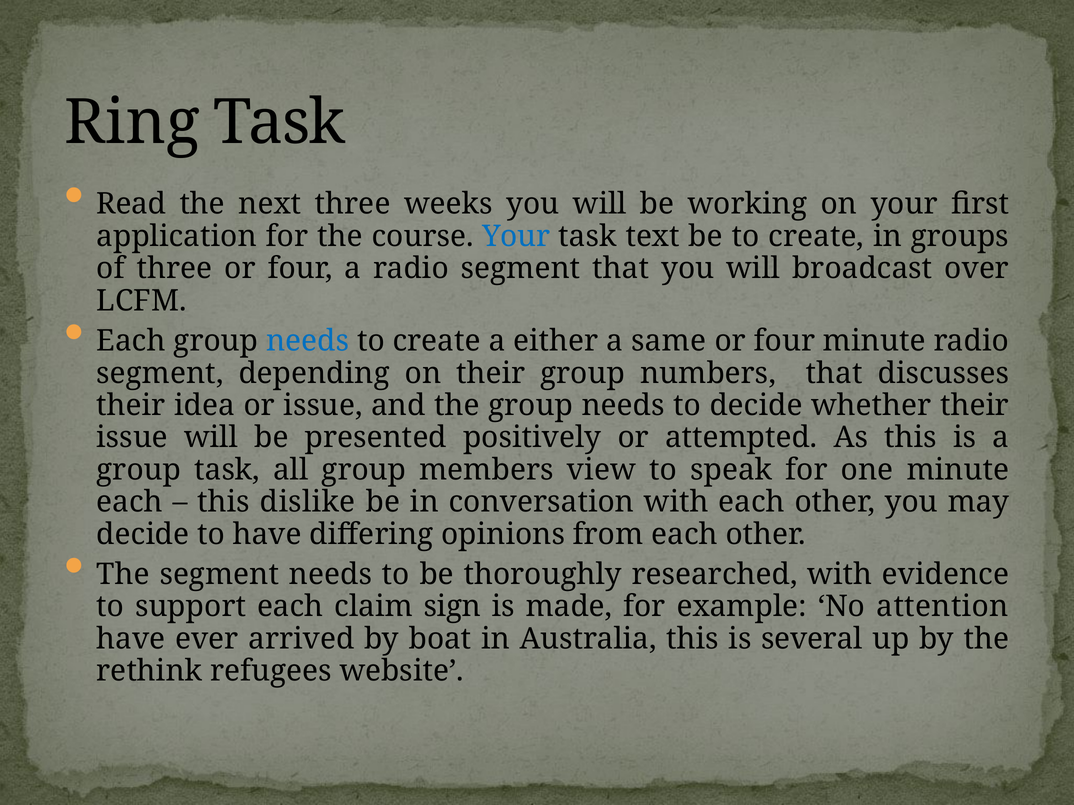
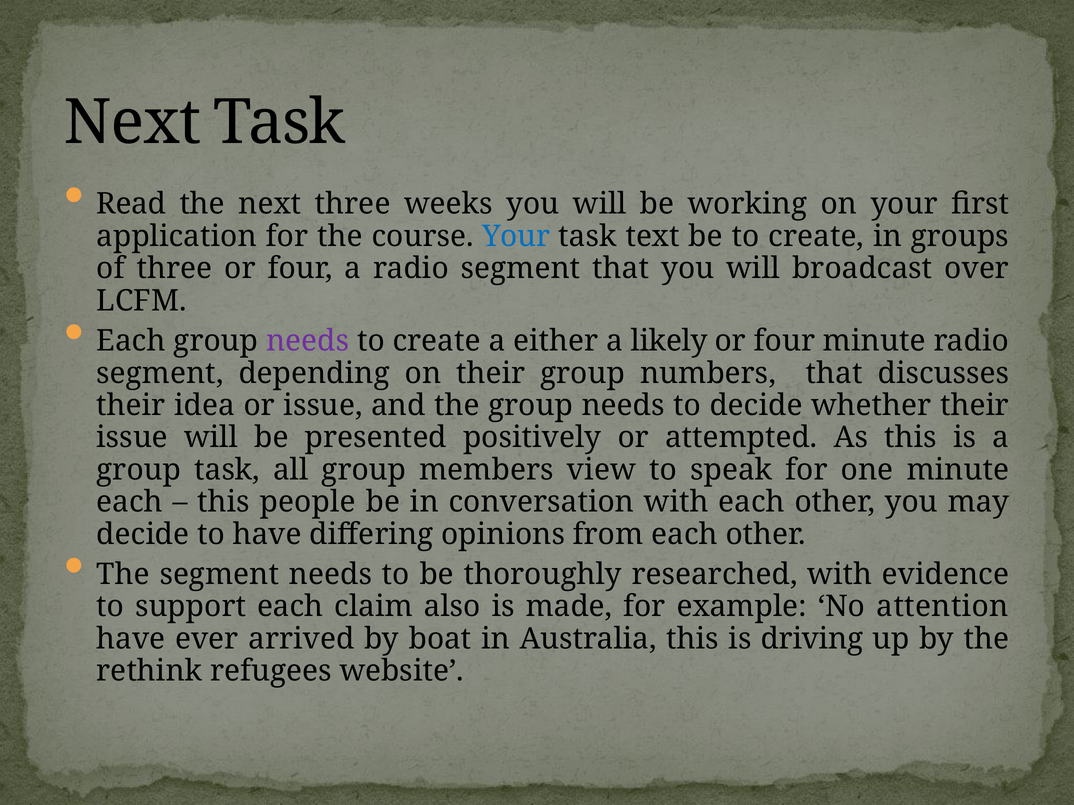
Ring at (132, 123): Ring -> Next
needs at (308, 341) colour: blue -> purple
same: same -> likely
dislike: dislike -> people
sign: sign -> also
several: several -> driving
